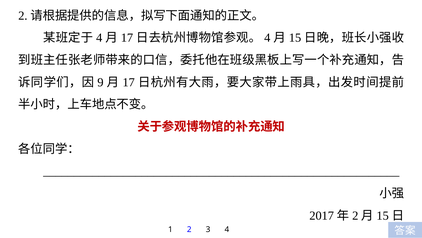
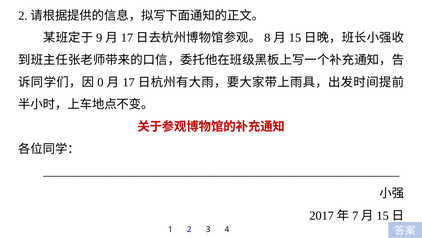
4 at (99, 38): 4 -> 9
4 at (267, 38): 4 -> 8
9: 9 -> 0
2 at (355, 215): 2 -> 7
